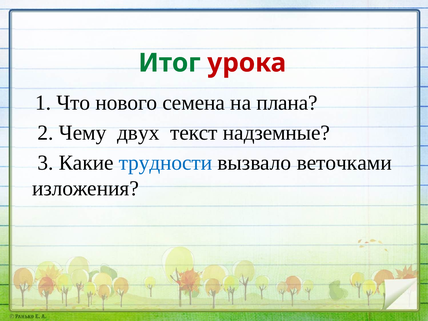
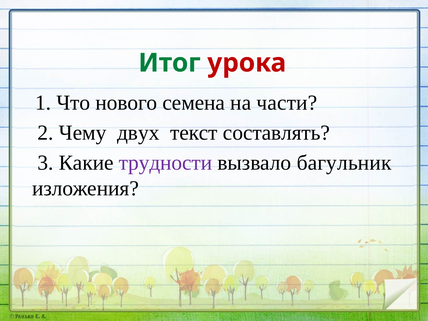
плана: плана -> части
надземные: надземные -> составлять
трудности colour: blue -> purple
веточками: веточками -> багульник
